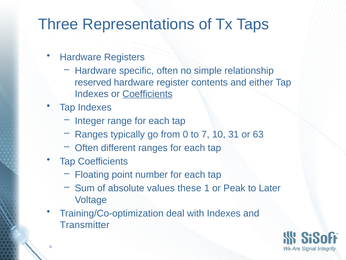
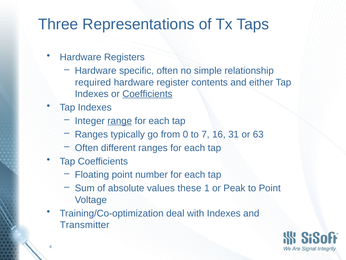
reserved: reserved -> required
range underline: none -> present
10: 10 -> 16
to Later: Later -> Point
